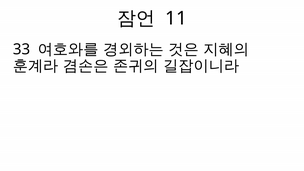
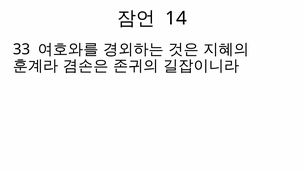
11: 11 -> 14
